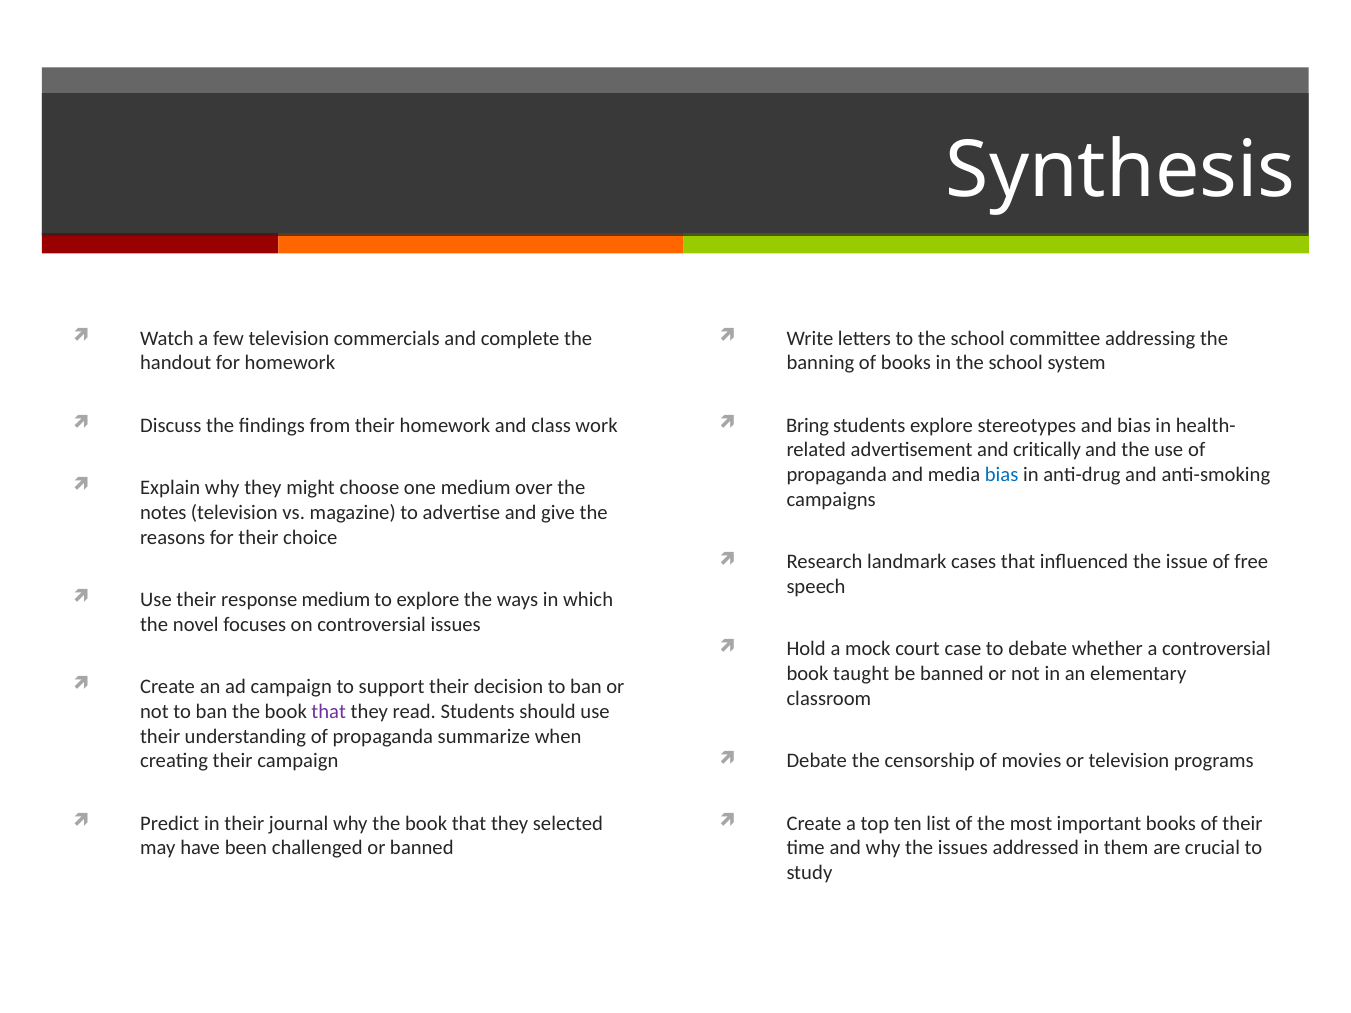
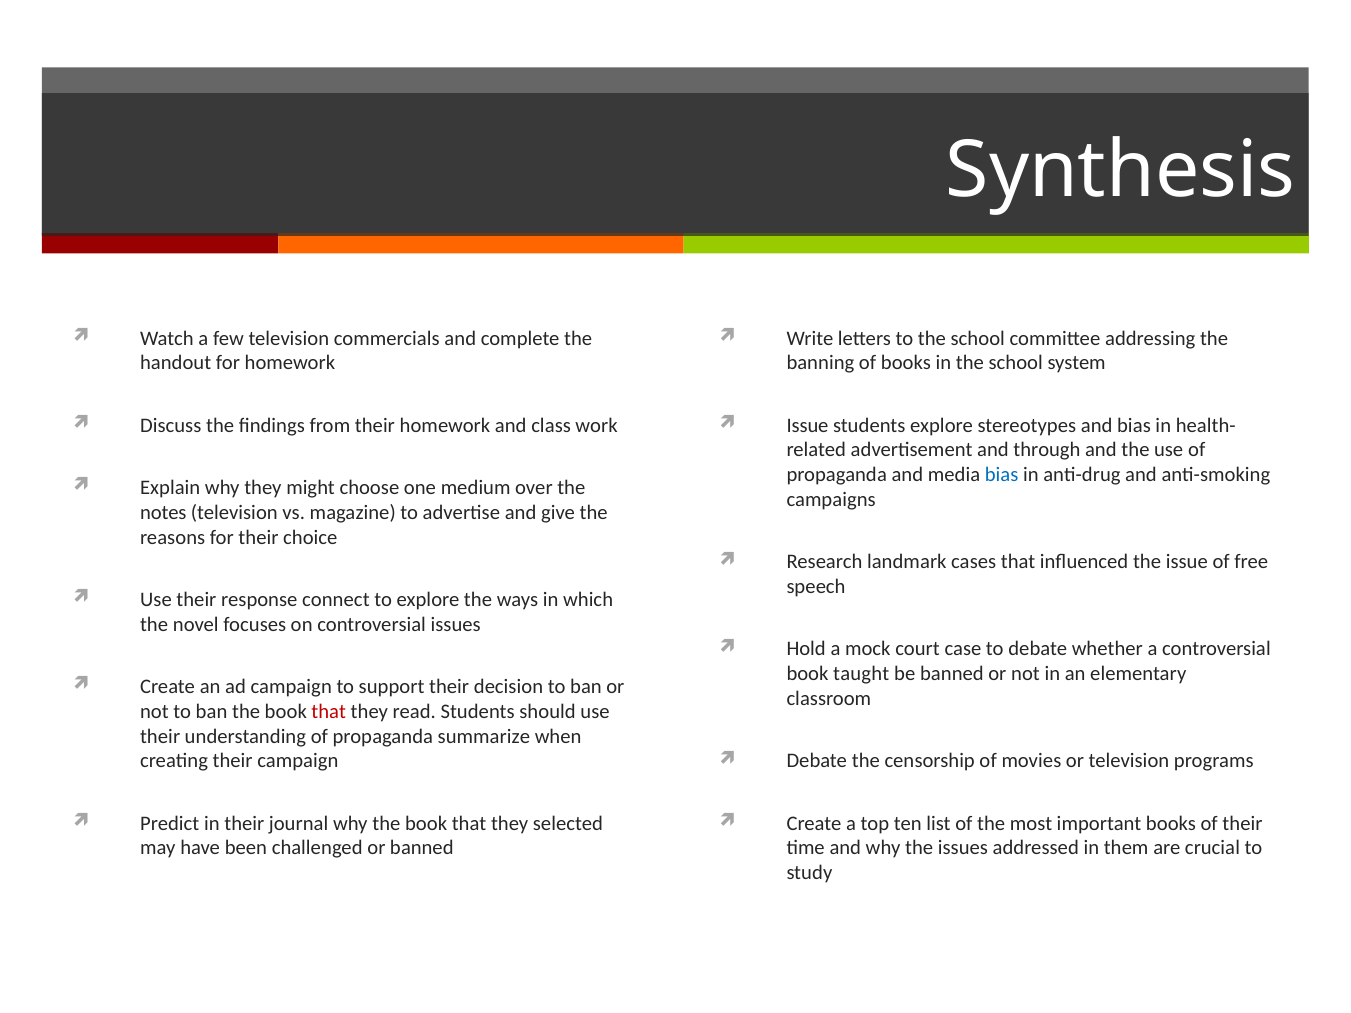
Bring at (808, 426): Bring -> Issue
critically: critically -> through
response medium: medium -> connect
that at (329, 712) colour: purple -> red
